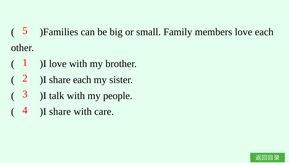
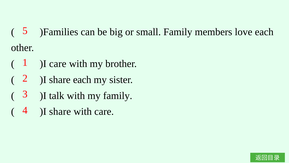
)I love: love -> care
my people: people -> family
